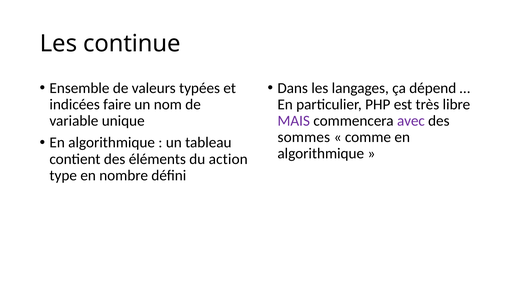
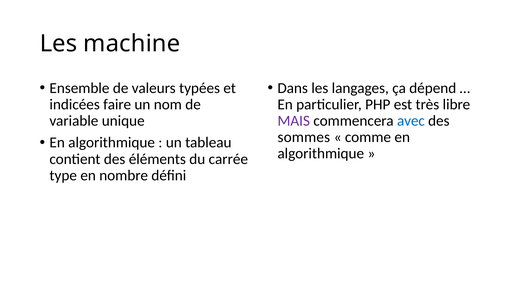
continue: continue -> machine
avec colour: purple -> blue
action: action -> carrée
